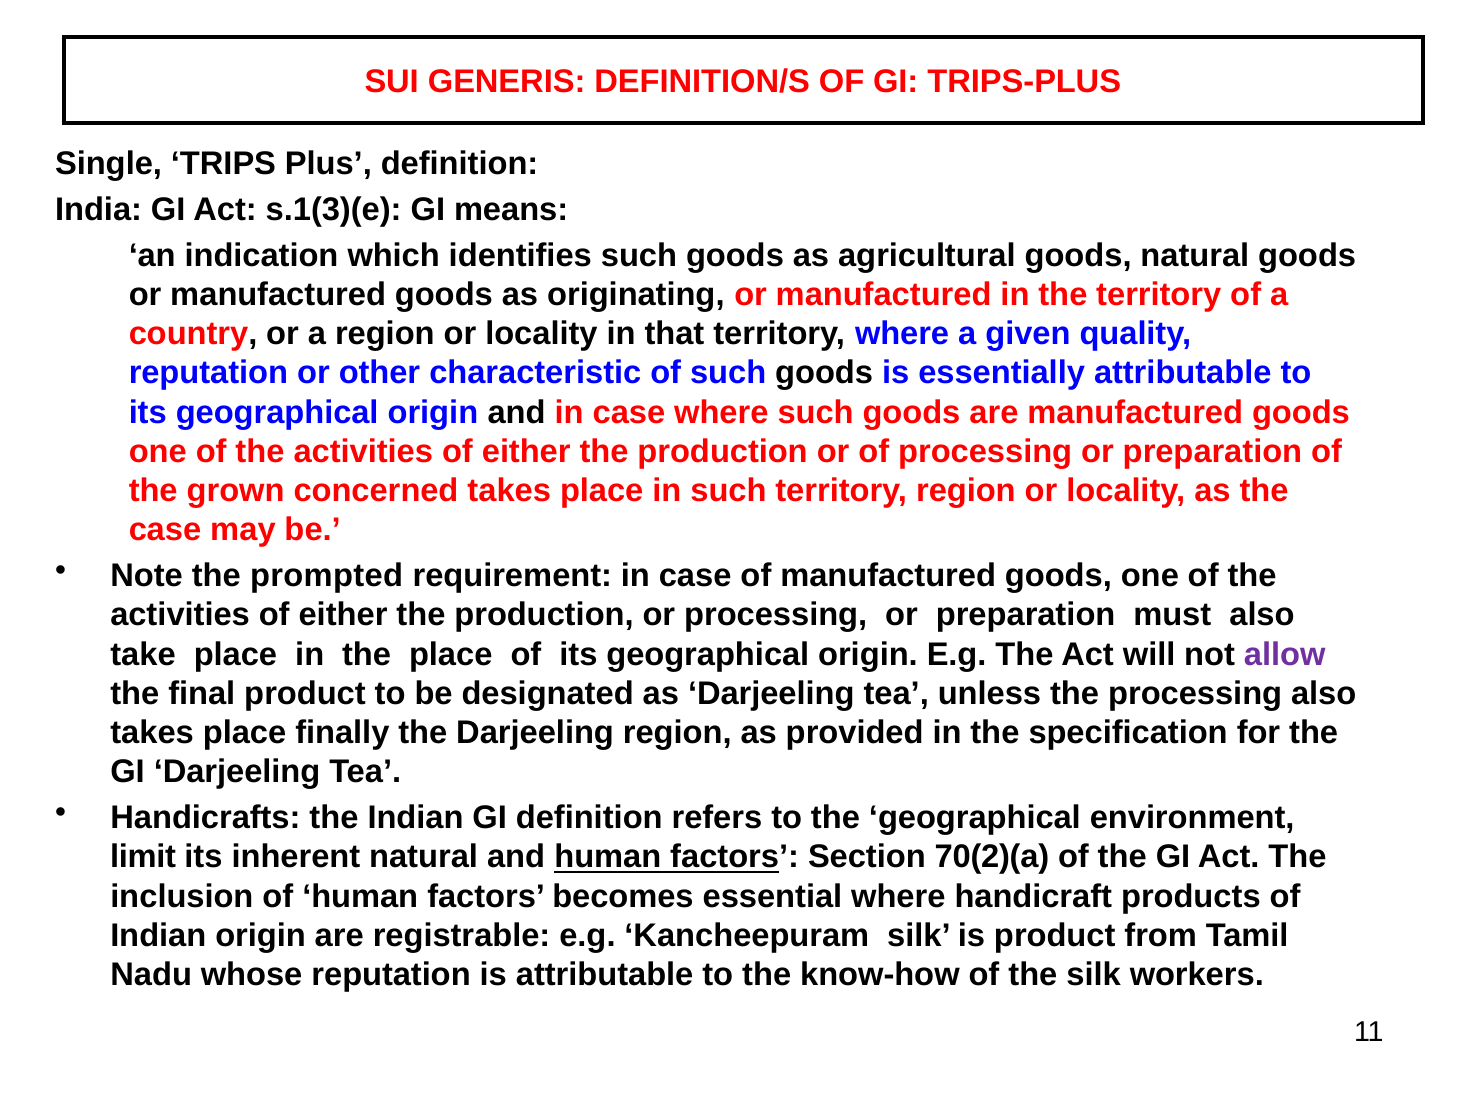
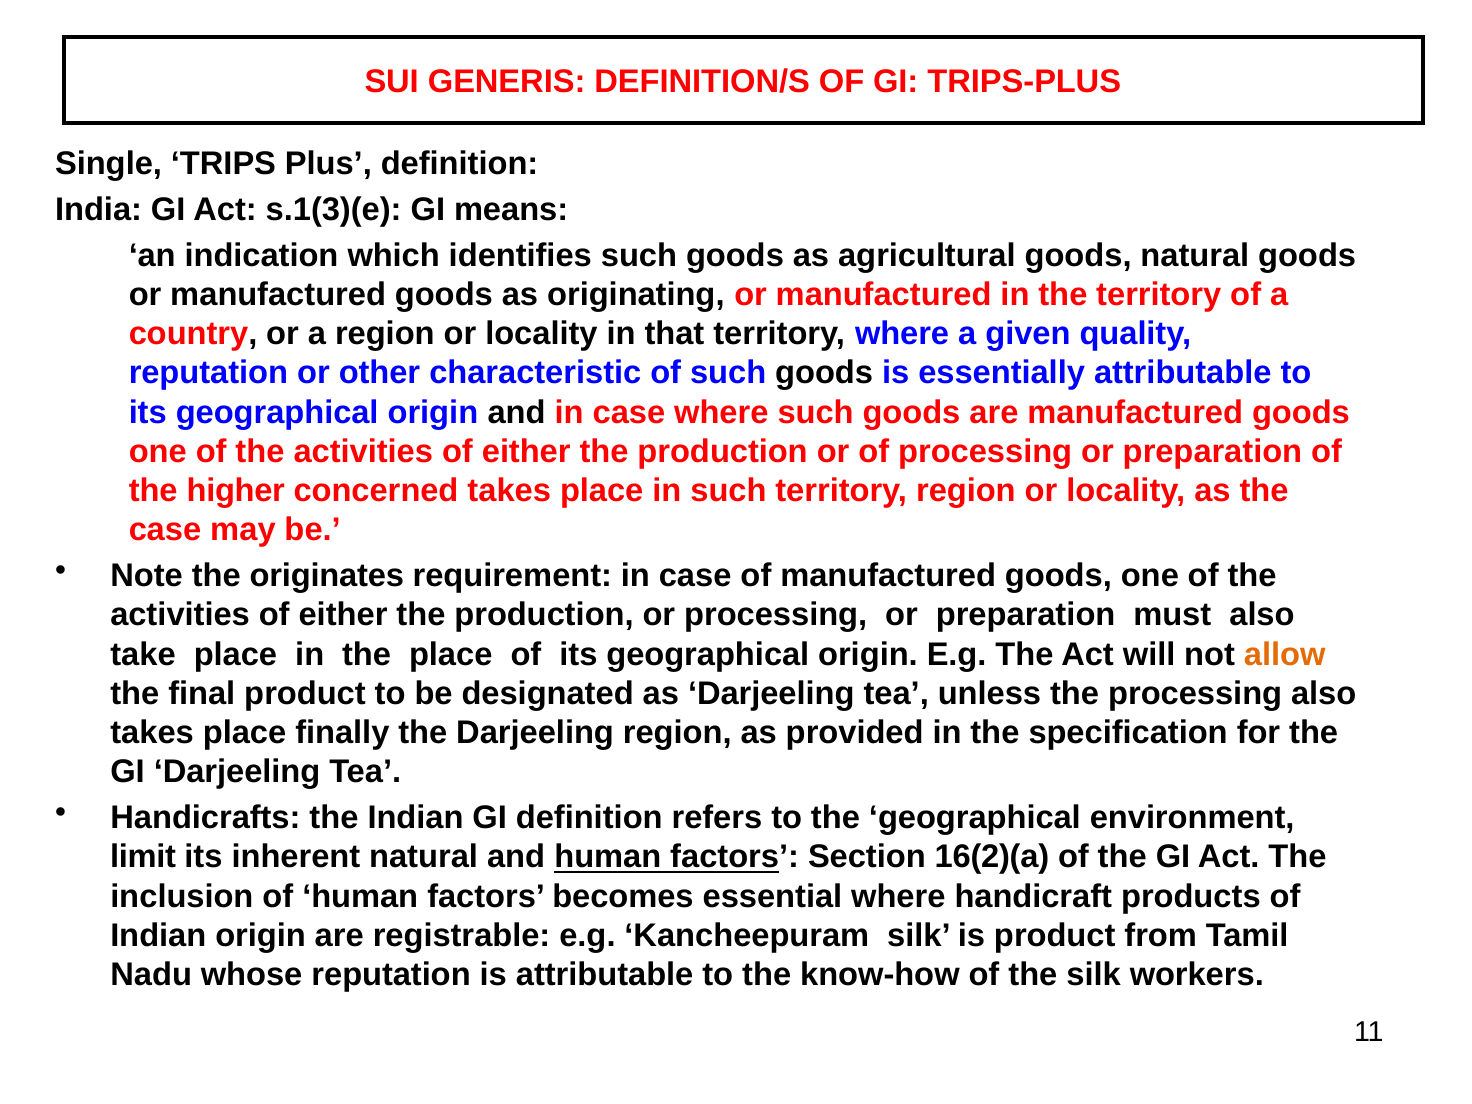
grown: grown -> higher
prompted: prompted -> originates
allow colour: purple -> orange
70(2)(a: 70(2)(a -> 16(2)(a
